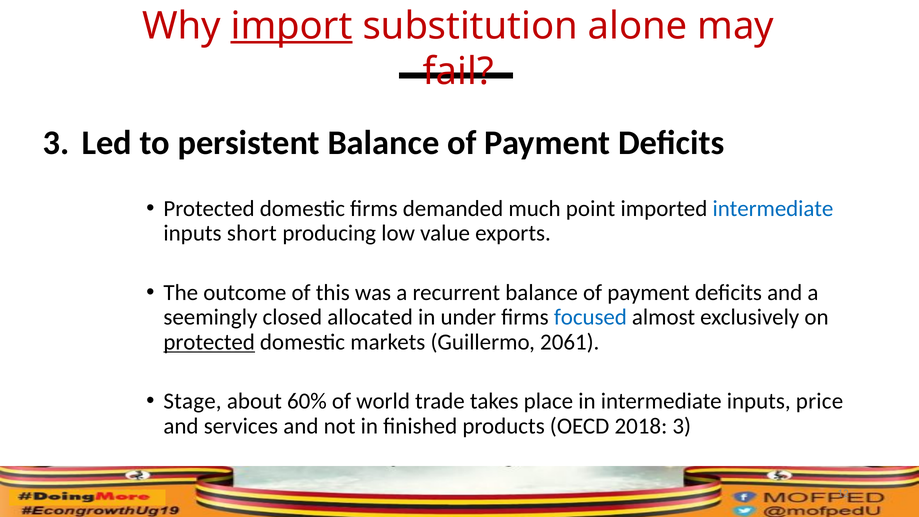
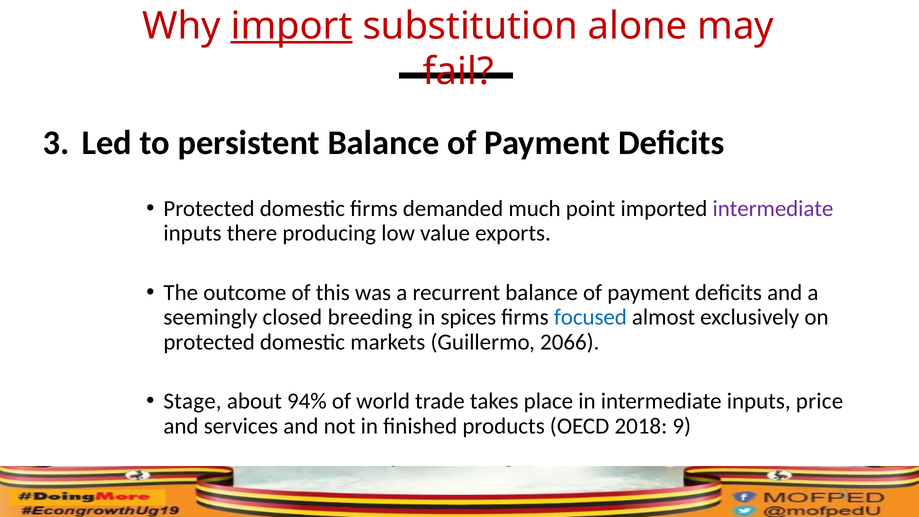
intermediate at (773, 208) colour: blue -> purple
short: short -> there
allocated: allocated -> breeding
under: under -> spices
protected at (209, 342) underline: present -> none
2061: 2061 -> 2066
60%: 60% -> 94%
2018 3: 3 -> 9
